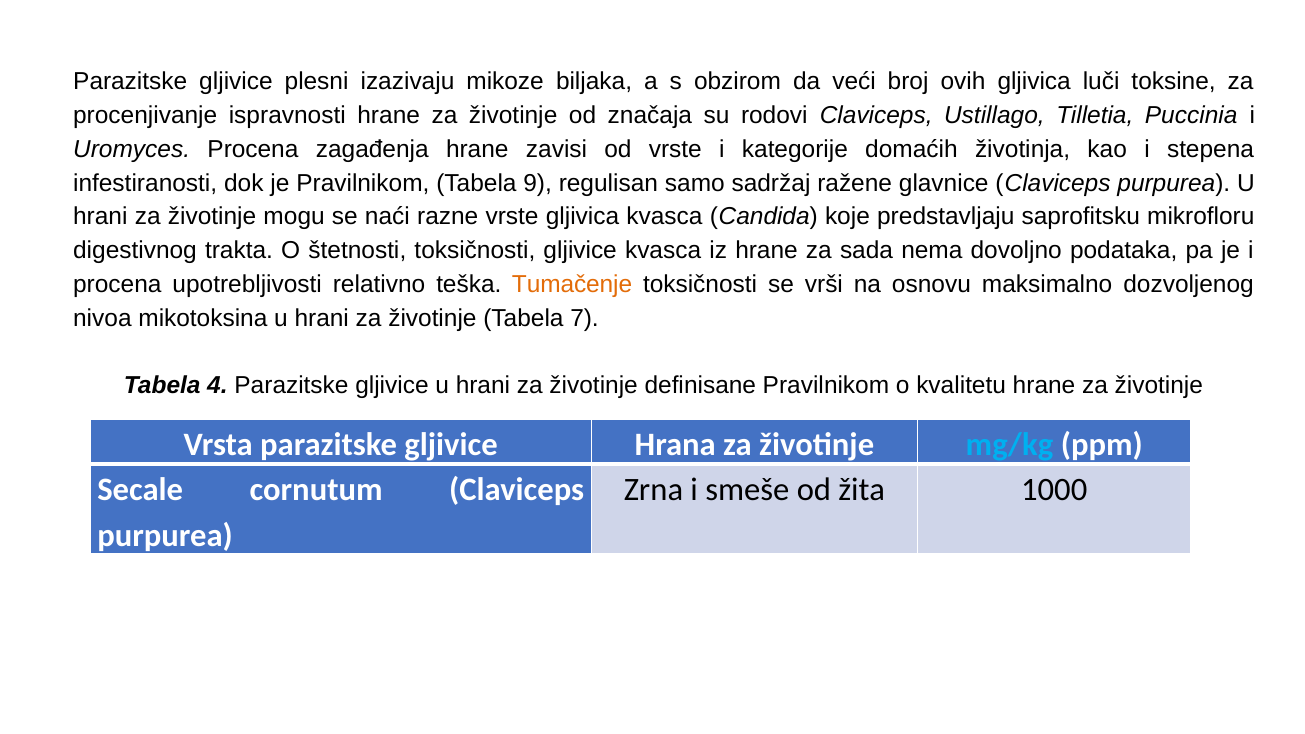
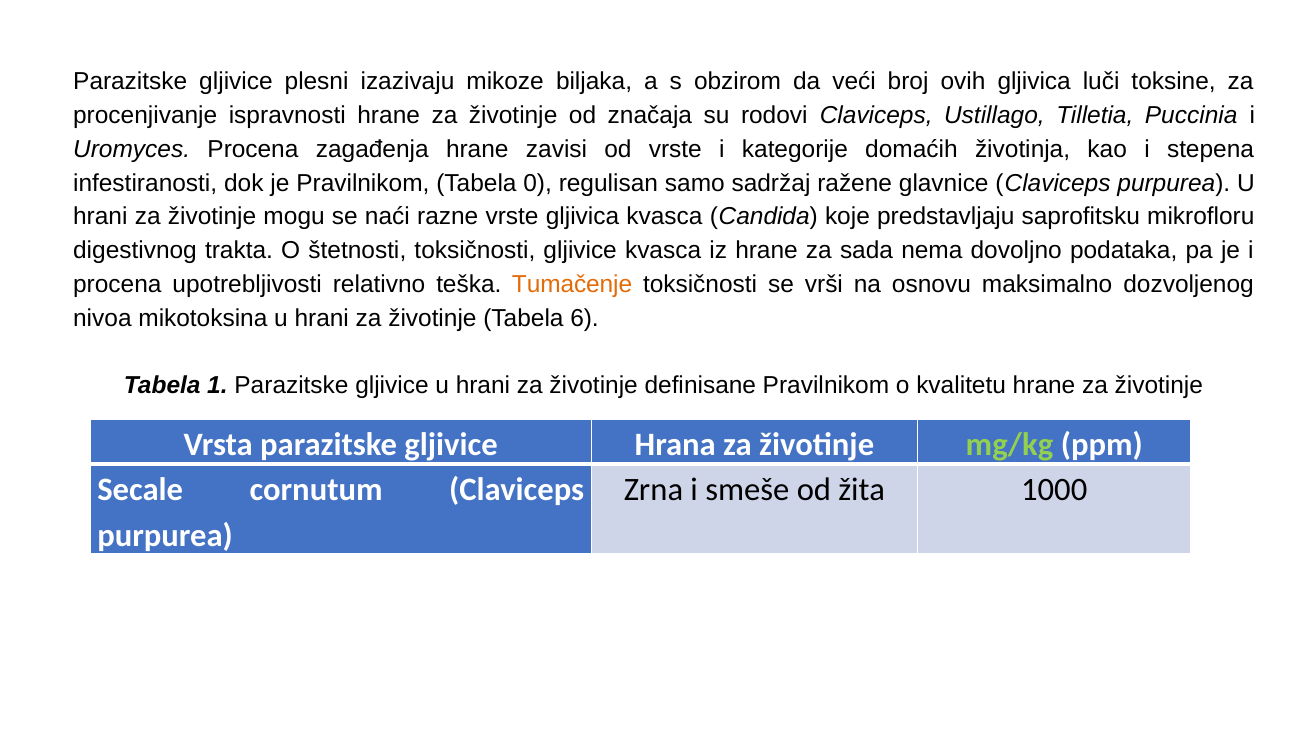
9: 9 -> 0
7: 7 -> 6
4: 4 -> 1
mg/kg colour: light blue -> light green
